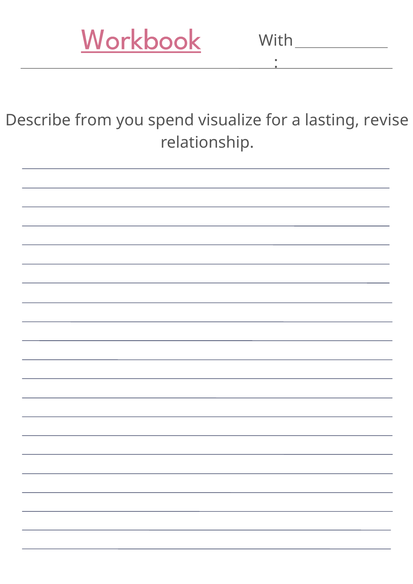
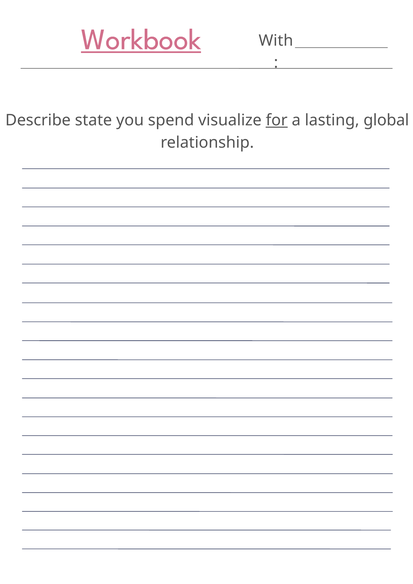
from: from -> state
for underline: none -> present
revise: revise -> global
